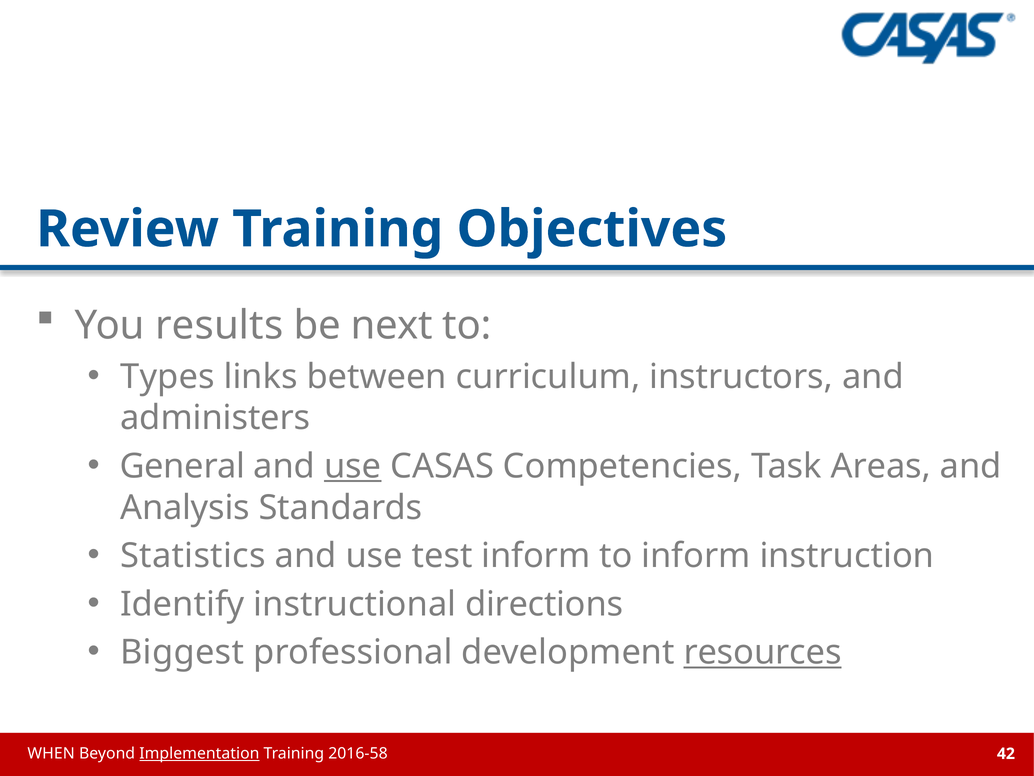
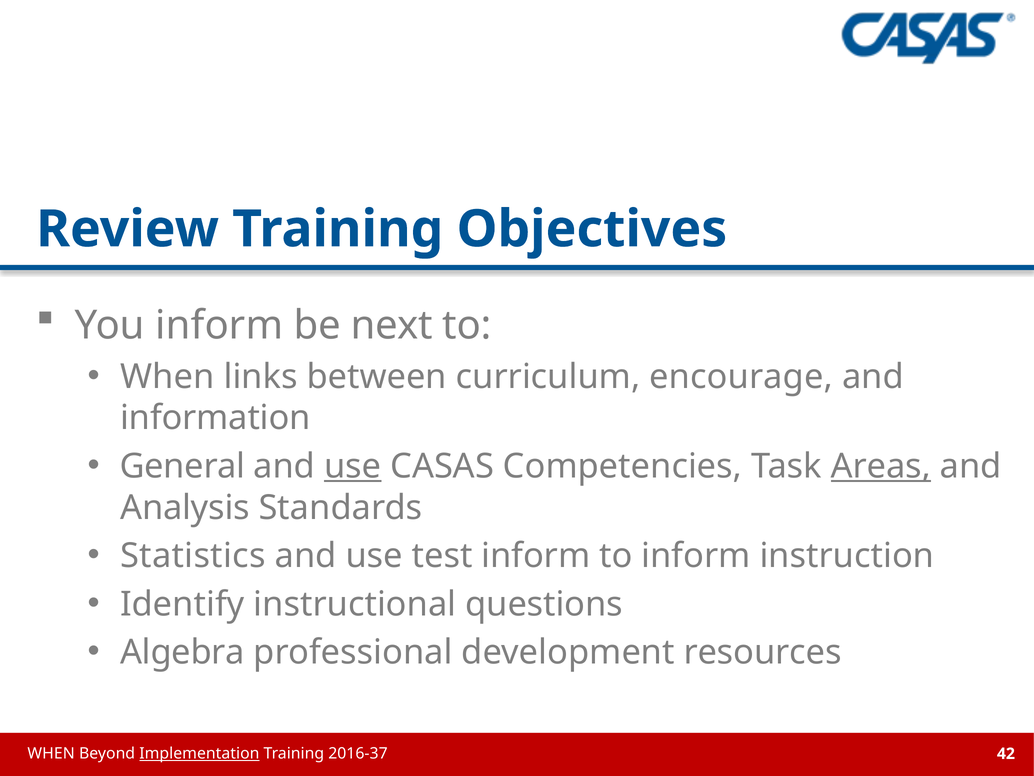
You results: results -> inform
Types at (167, 376): Types -> When
instructors: instructors -> encourage
administers: administers -> information
Areas underline: none -> present
directions: directions -> questions
Biggest: Biggest -> Algebra
resources underline: present -> none
2016-58: 2016-58 -> 2016-37
